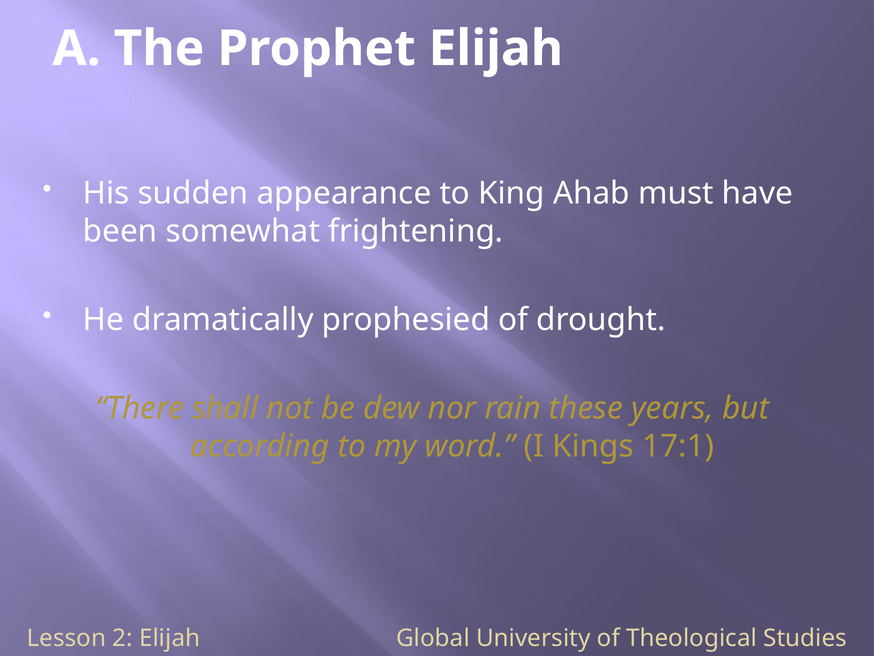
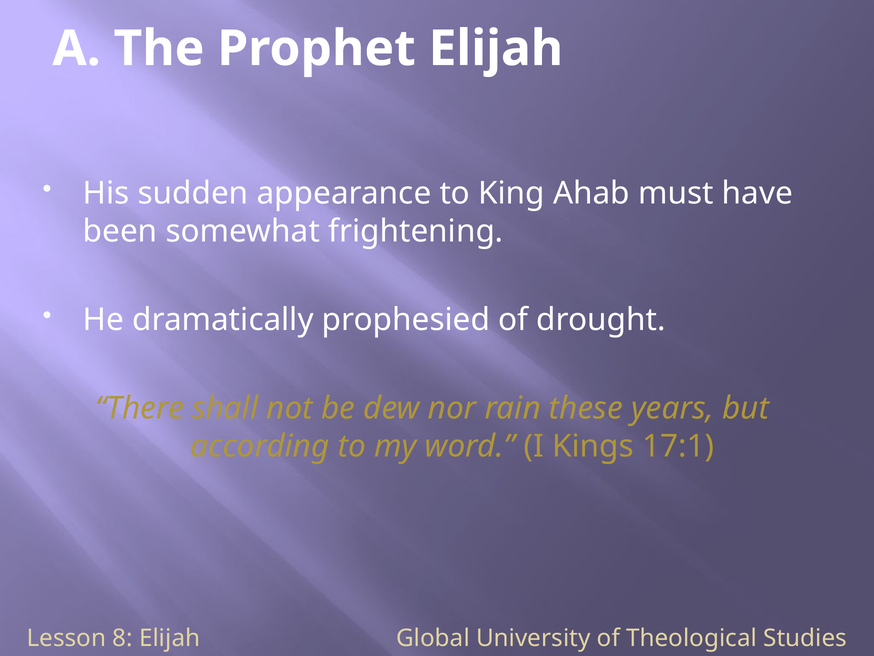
2: 2 -> 8
